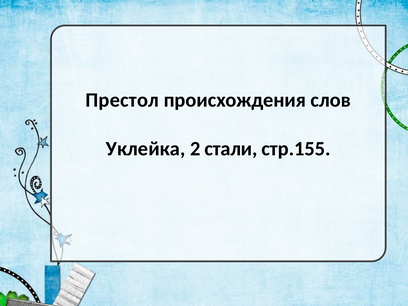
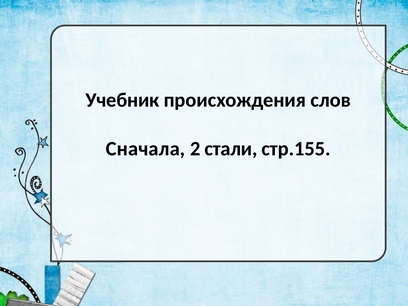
Престол: Престол -> Учебник
Уклейка: Уклейка -> Сначала
